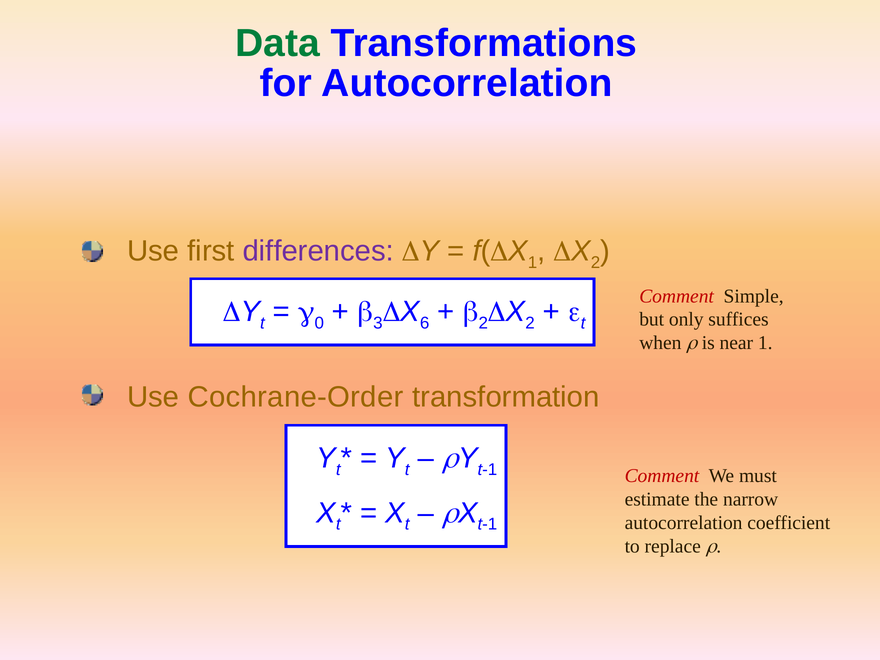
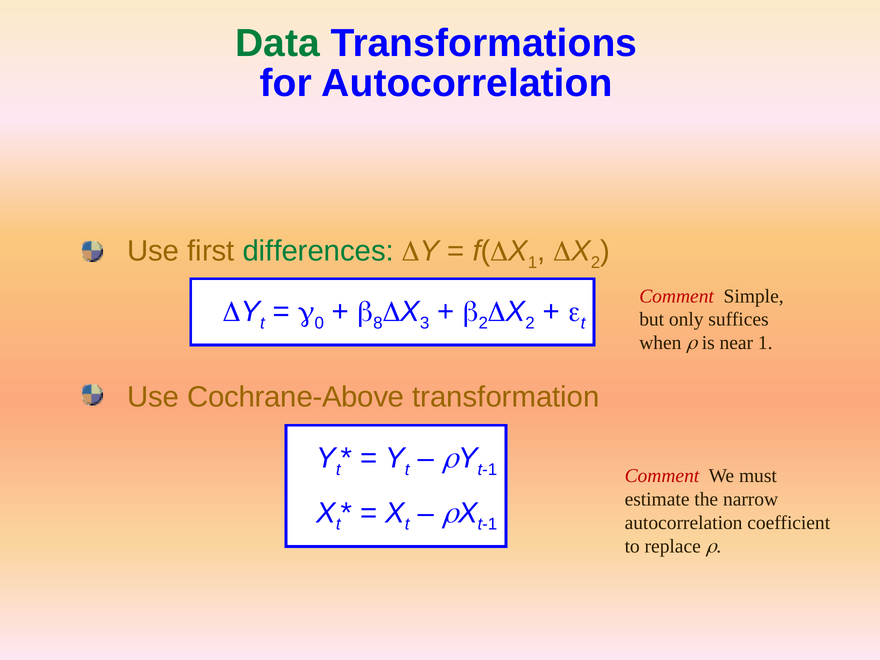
differences colour: purple -> green
3: 3 -> 8
6: 6 -> 3
Cochrane-Order: Cochrane-Order -> Cochrane-Above
